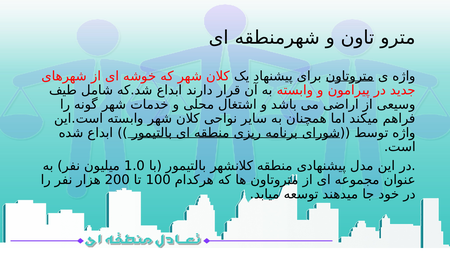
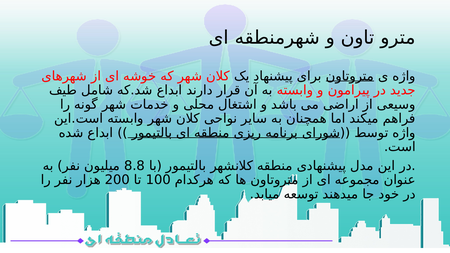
1.0: 1.0 -> 8.8
